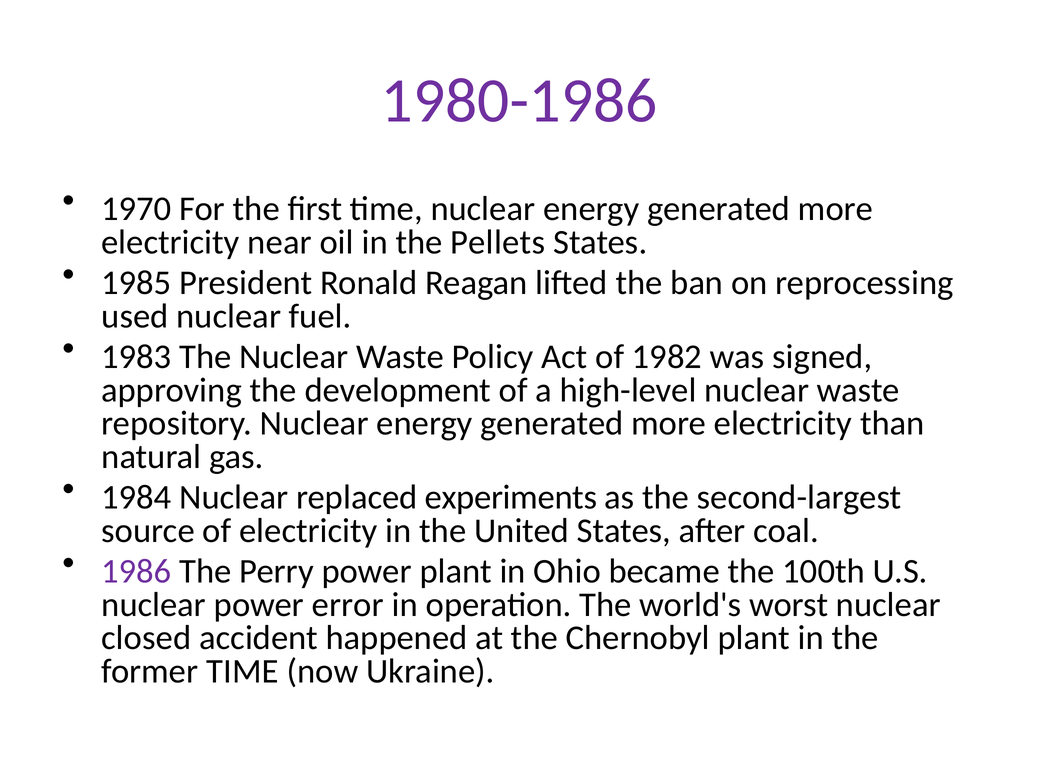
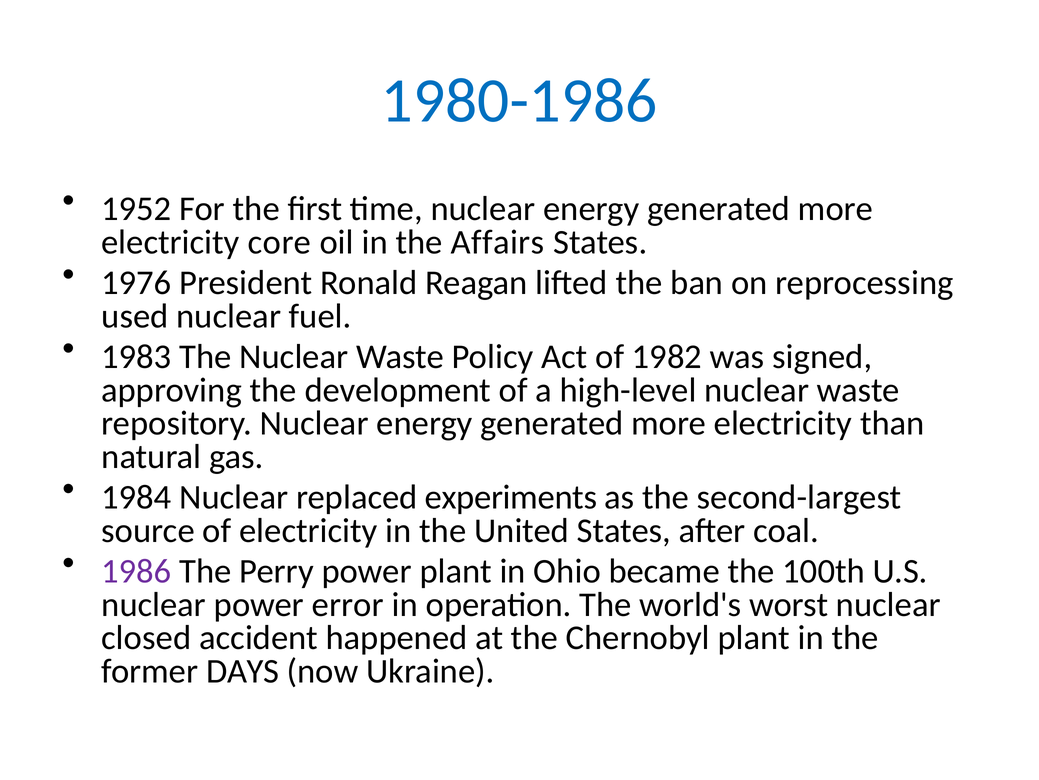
1980-1986 colour: purple -> blue
1970: 1970 -> 1952
near: near -> core
Pellets: Pellets -> Affairs
1985: 1985 -> 1976
former TIME: TIME -> DAYS
